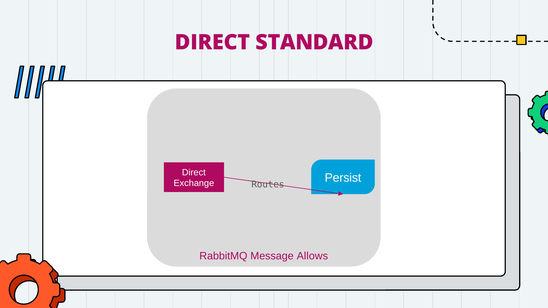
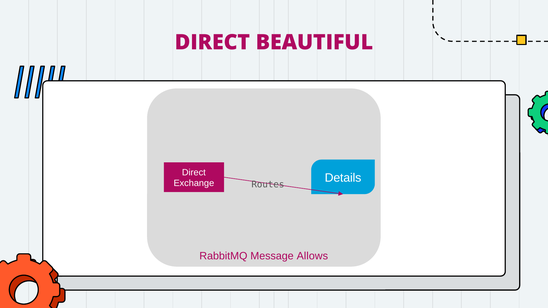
STANDARD: STANDARD -> BEAUTIFUL
Persist: Persist -> Details
